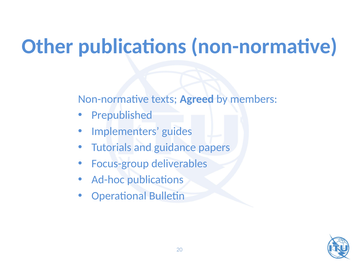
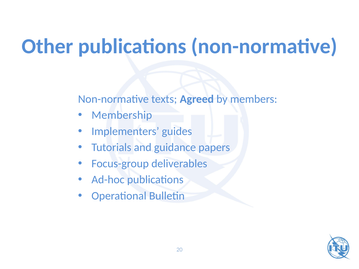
Prepublished: Prepublished -> Membership
